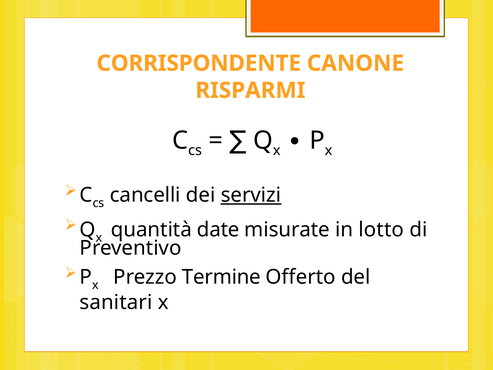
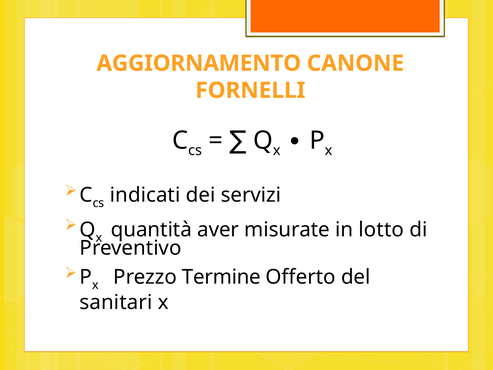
CORRISPONDENTE: CORRISPONDENTE -> AGGIORNAMENTO
RISPARMI: RISPARMI -> FORNELLI
cancelli: cancelli -> indicati
servizi underline: present -> none
date: date -> aver
